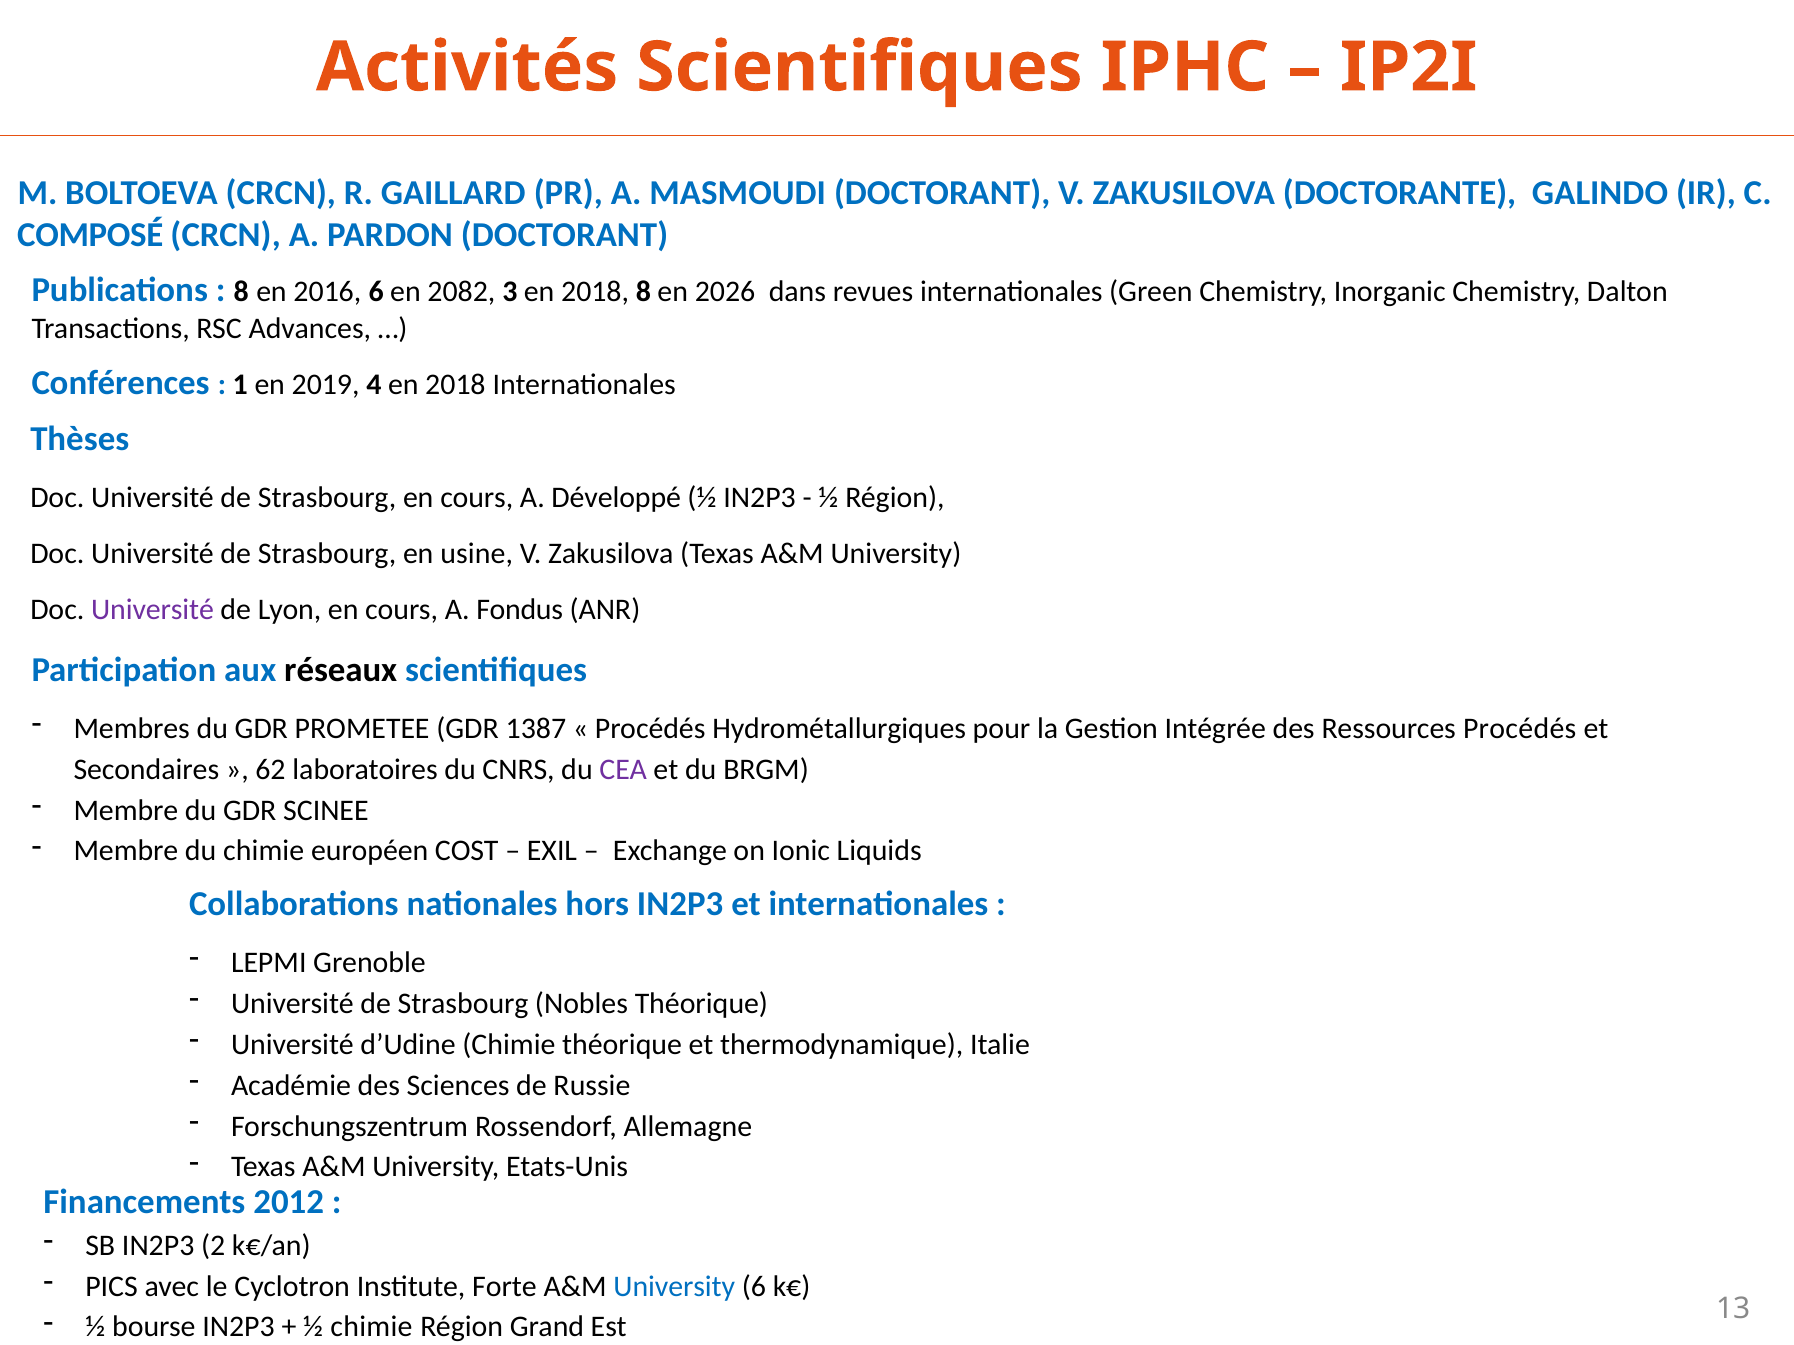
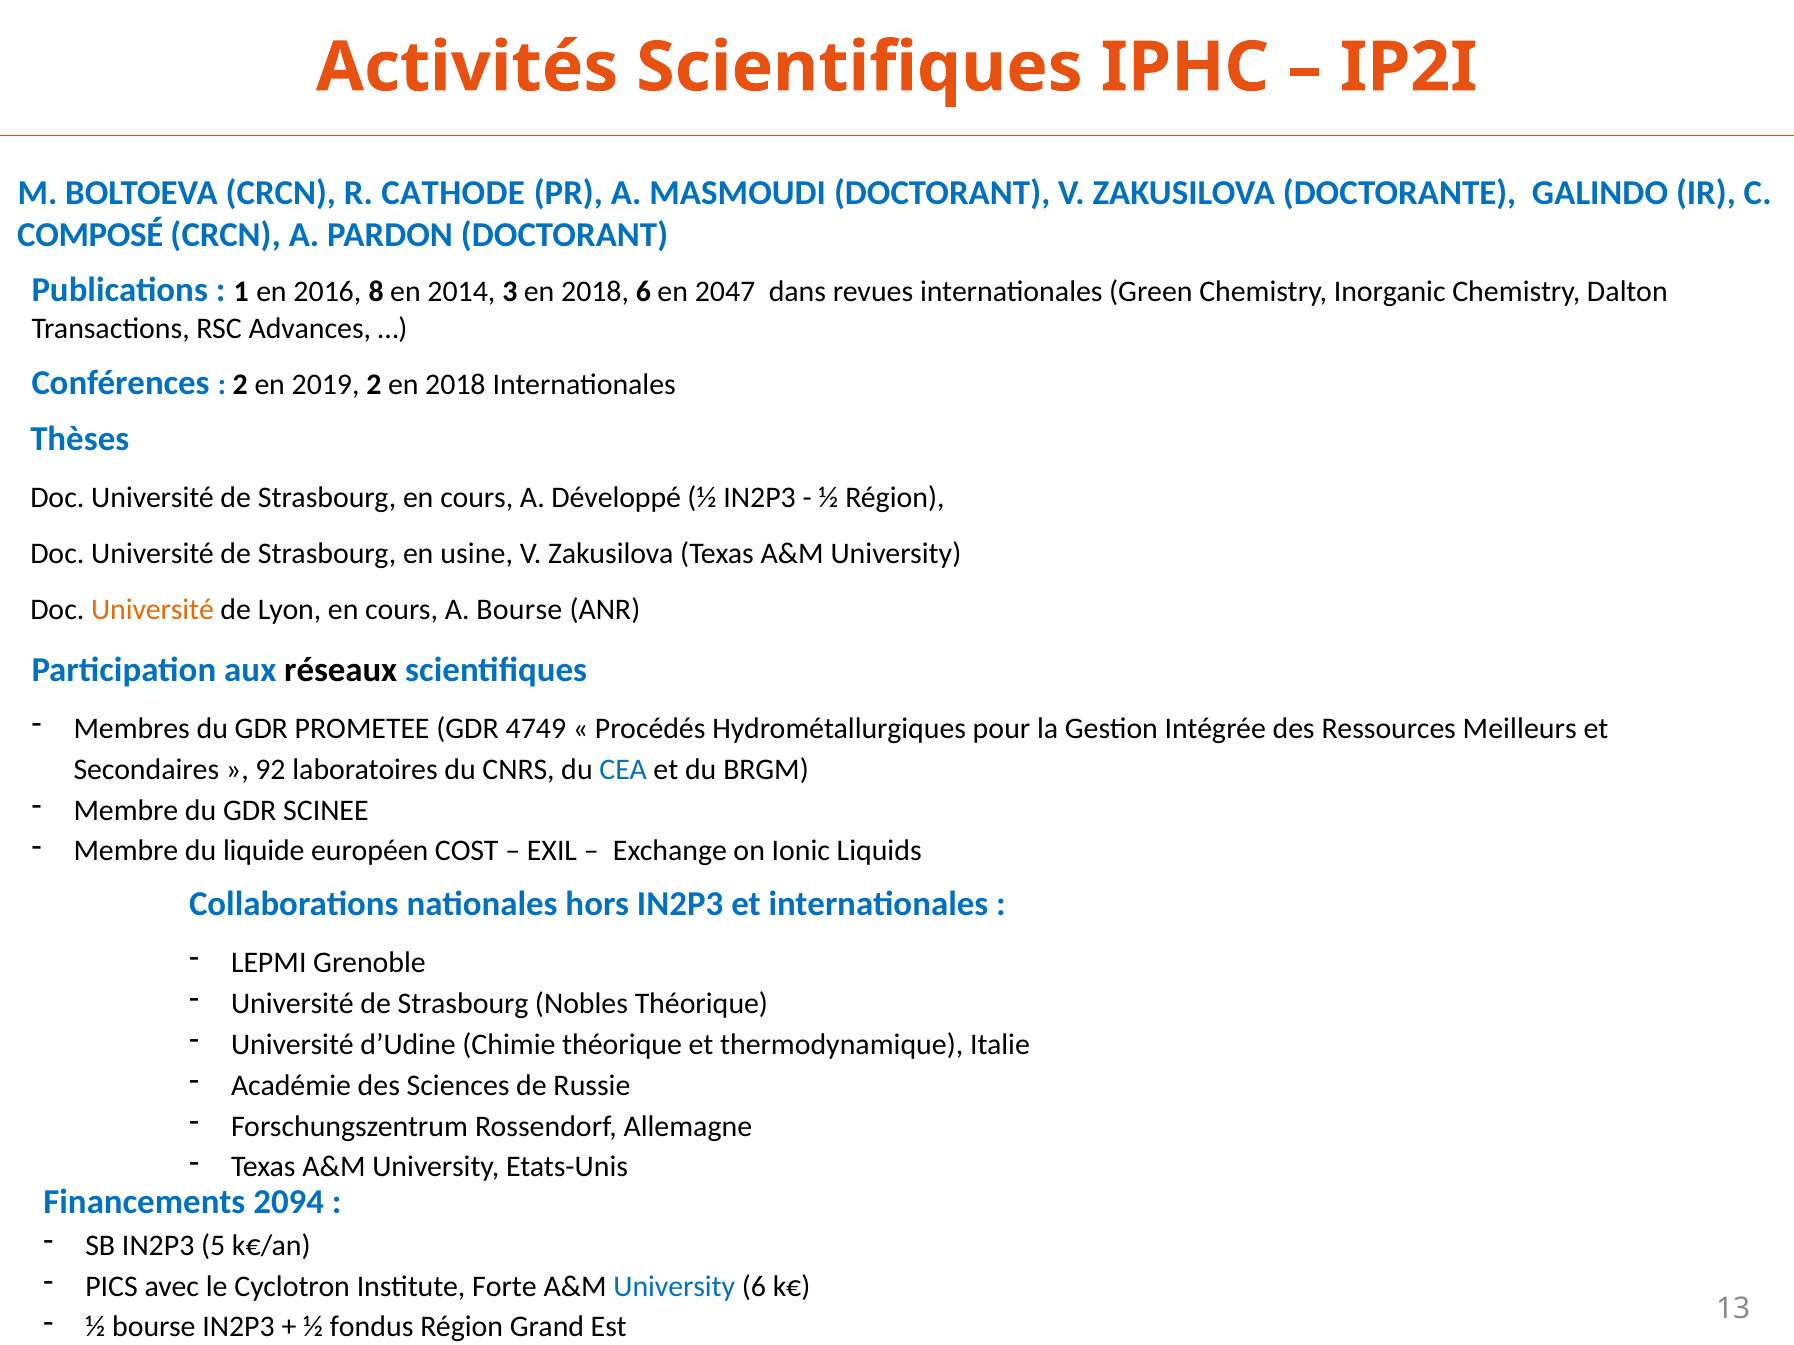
GAILLARD: GAILLARD -> CATHODE
8 at (241, 292): 8 -> 1
2016 6: 6 -> 8
2082: 2082 -> 2014
2018 8: 8 -> 6
2026: 2026 -> 2047
1 at (240, 385): 1 -> 2
2019 4: 4 -> 2
Université at (153, 610) colour: purple -> orange
A Fondus: Fondus -> Bourse
1387: 1387 -> 4749
Ressources Procédés: Procédés -> Meilleurs
62: 62 -> 92
CEA colour: purple -> blue
du chimie: chimie -> liquide
2012: 2012 -> 2094
2: 2 -> 5
½ chimie: chimie -> fondus
